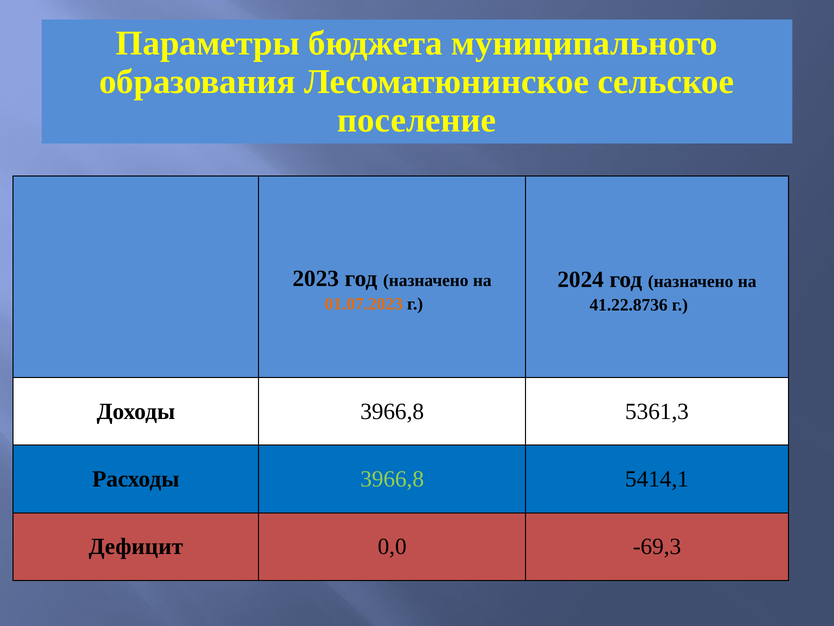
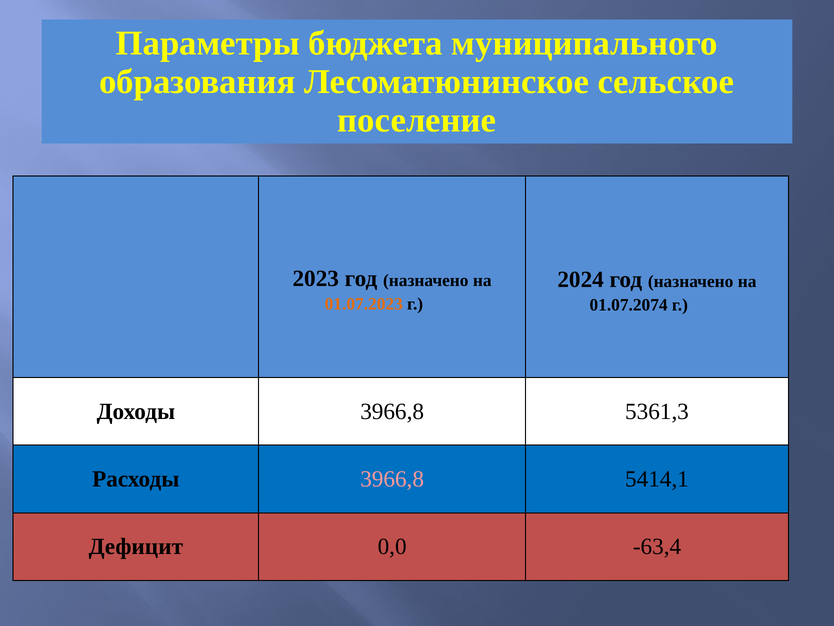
41.22.8736: 41.22.8736 -> 01.07.2074
3966,8 at (392, 479) colour: light green -> pink
-69,3: -69,3 -> -63,4
